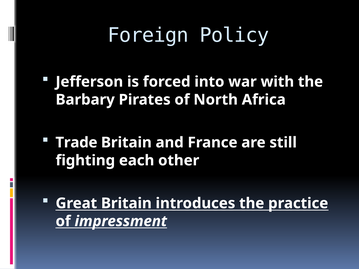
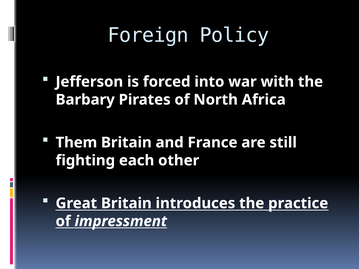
Trade: Trade -> Them
